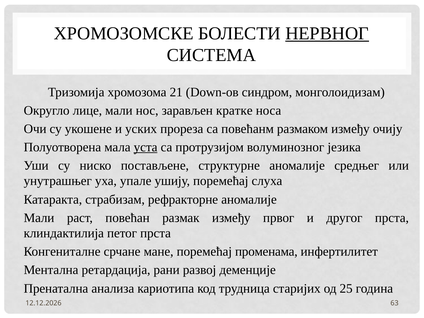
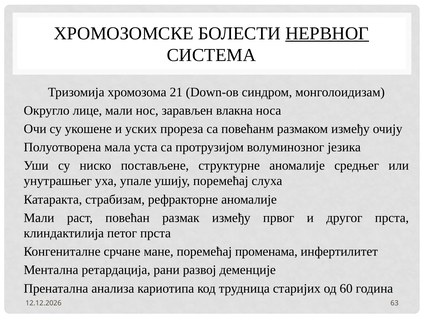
кратке: кратке -> влакна
уста underline: present -> none
25: 25 -> 60
